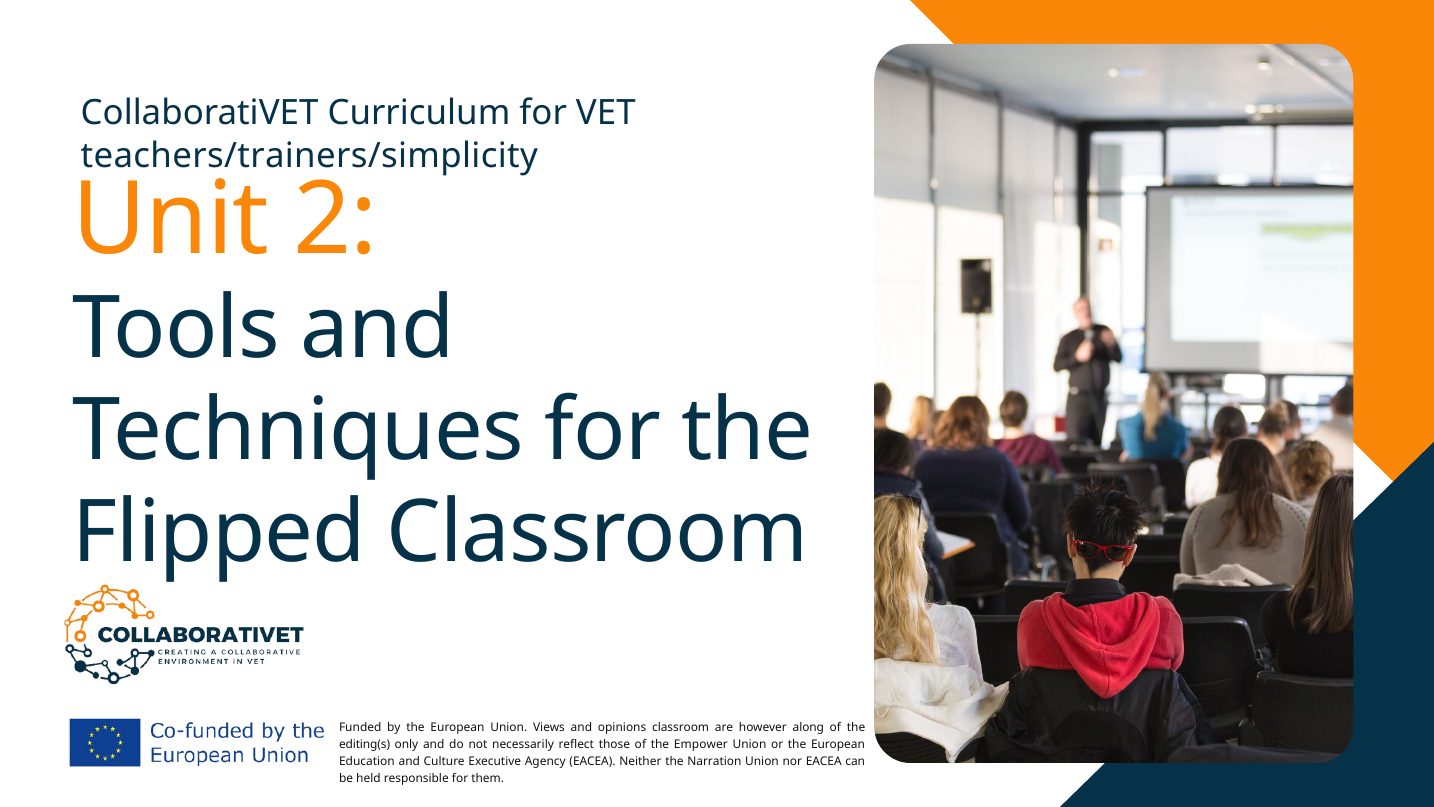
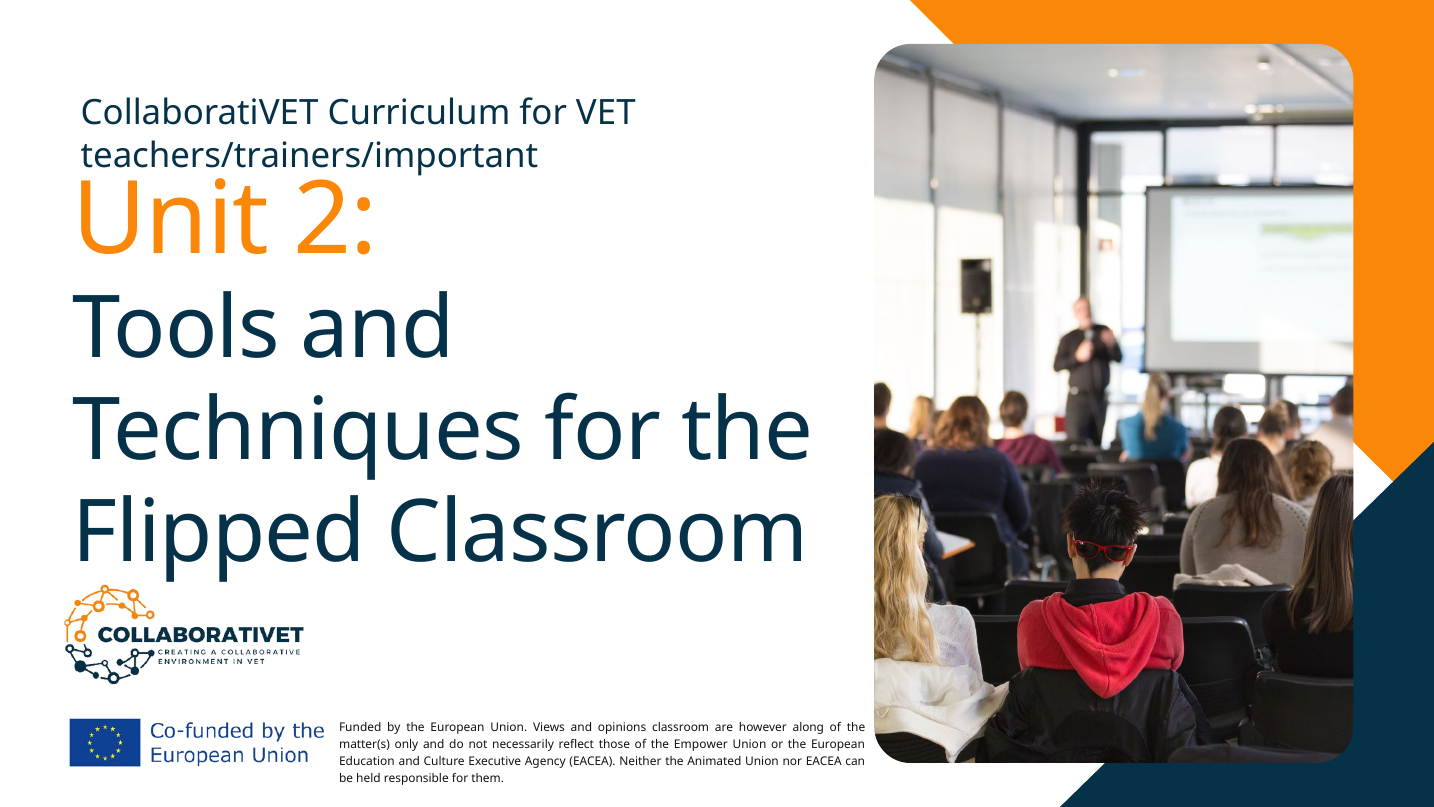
teachers/trainers/simplicity: teachers/trainers/simplicity -> teachers/trainers/important
editing(s: editing(s -> matter(s
Narration: Narration -> Animated
